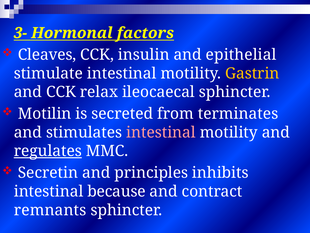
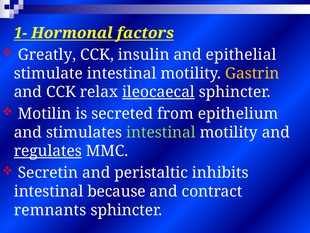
3-: 3- -> 1-
Cleaves: Cleaves -> Greatly
ileocaecal underline: none -> present
terminates: terminates -> epithelium
intestinal at (161, 132) colour: pink -> light green
principles: principles -> peristaltic
